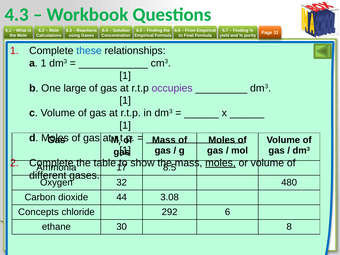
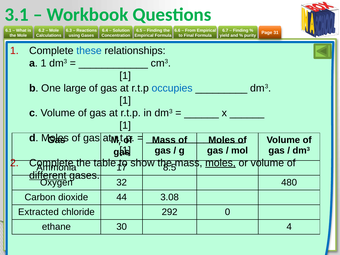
4.3: 4.3 -> 3.1
occupies colour: purple -> blue
different underline: none -> present
Concepts: Concepts -> Extracted
6: 6 -> 0
8: 8 -> 4
